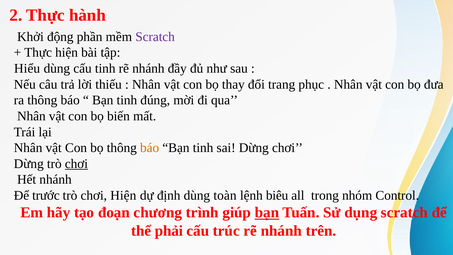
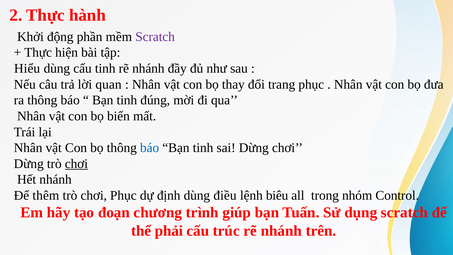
thiếu: thiếu -> quan
báo at (150, 148) colour: orange -> blue
trước: trước -> thêm
chơi Hiện: Hiện -> Phục
toàn: toàn -> điều
bạn at (267, 212) underline: present -> none
